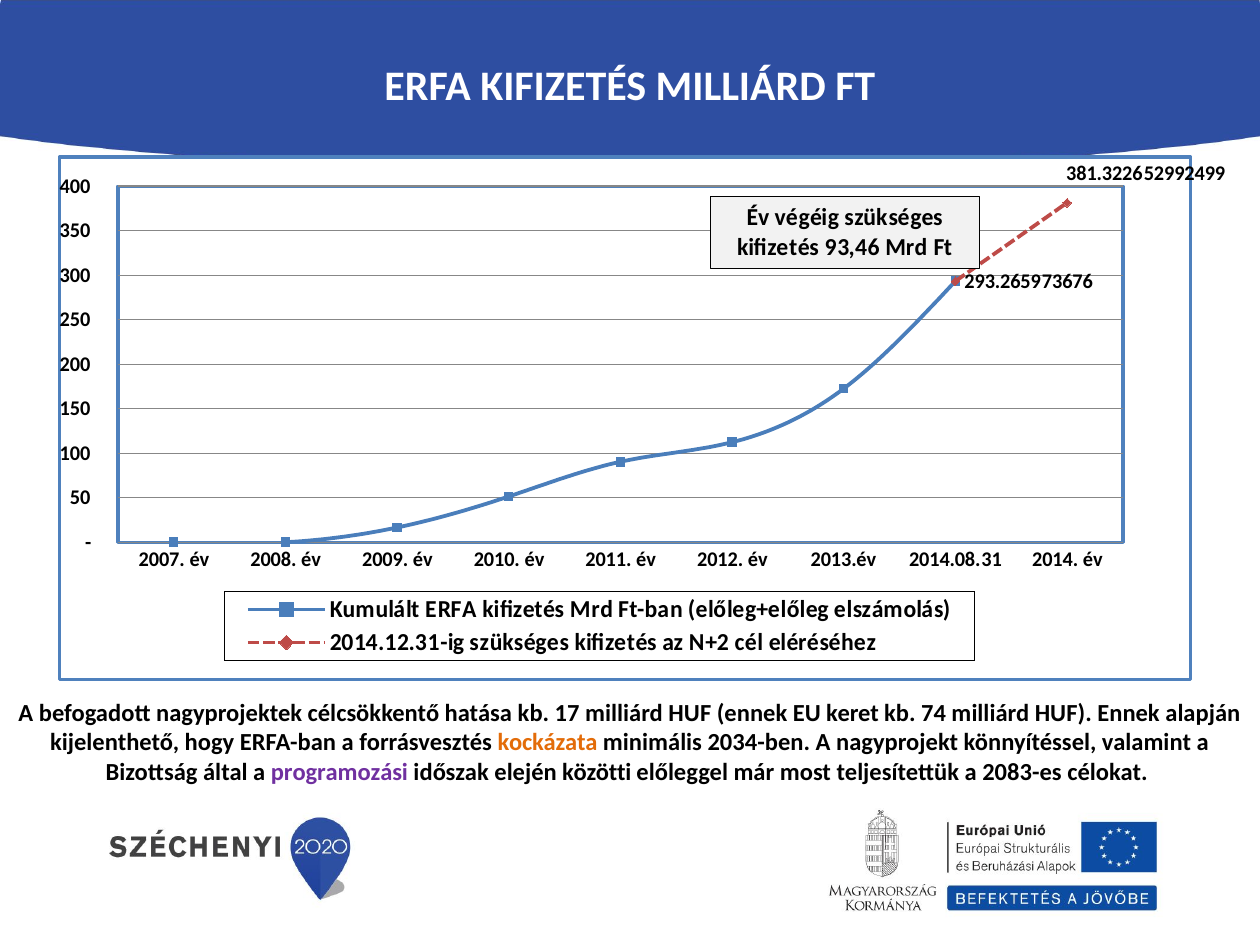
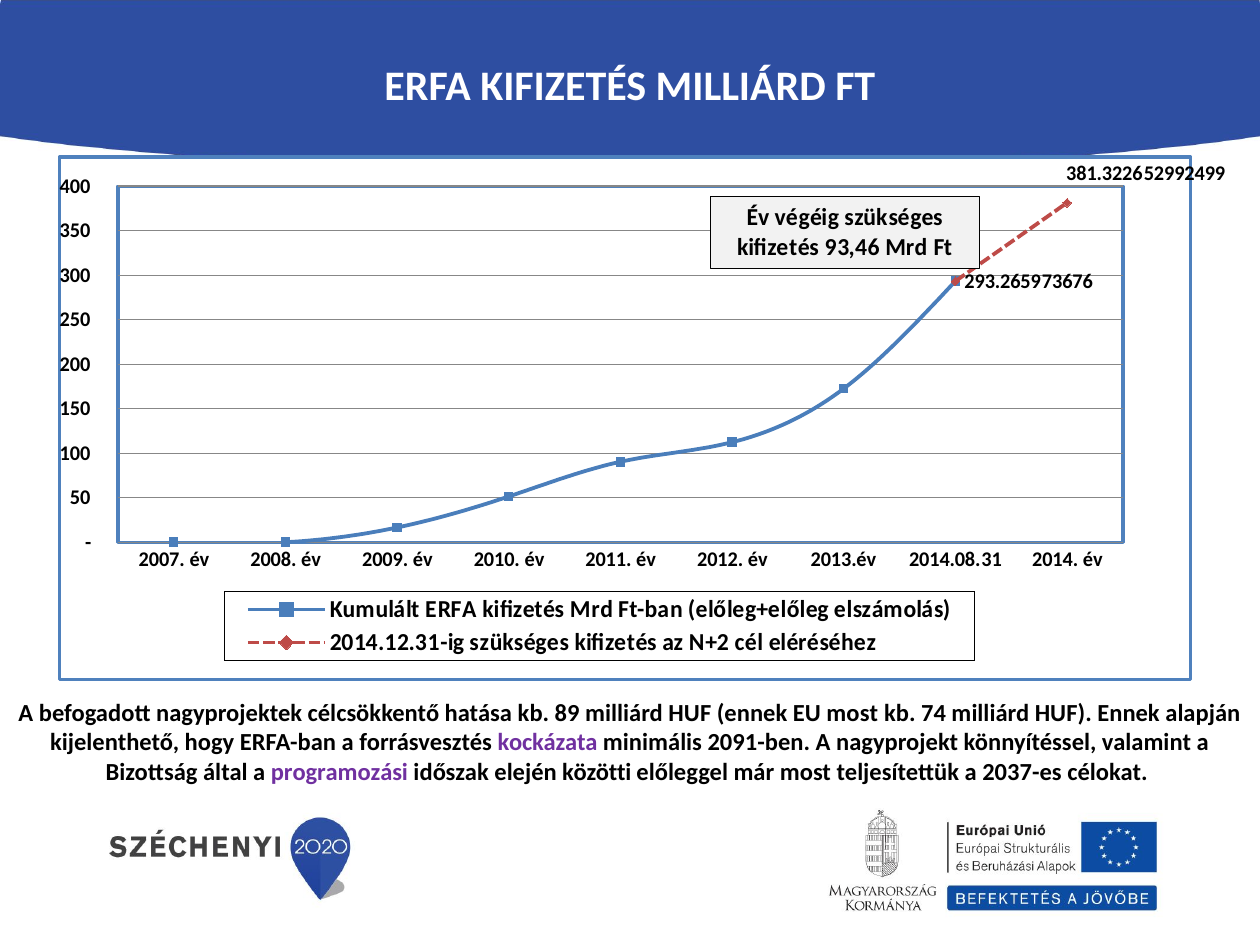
17: 17 -> 89
EU keret: keret -> most
kockázata colour: orange -> purple
2034-ben: 2034-ben -> 2091-ben
2083-es: 2083-es -> 2037-es
